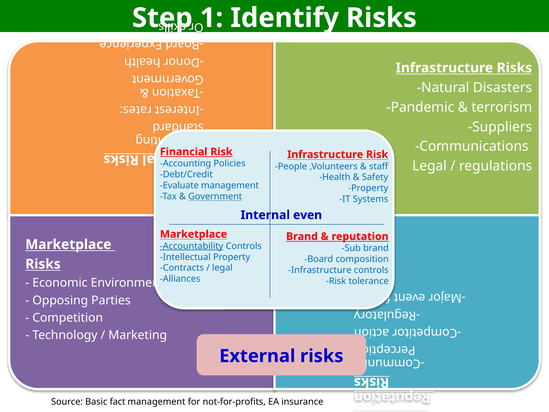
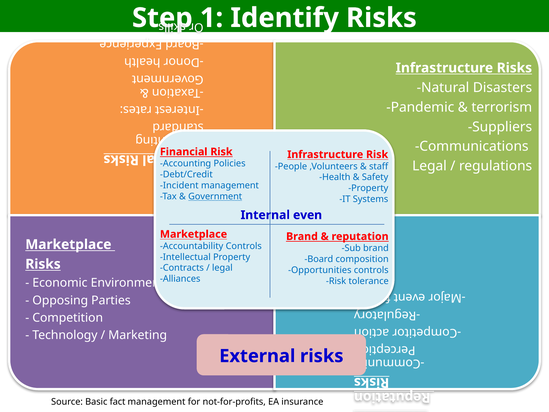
Evaluate: Evaluate -> Incident
Accountability underline: present -> none
Infrastructure at (320, 270): Infrastructure -> Opportunities
